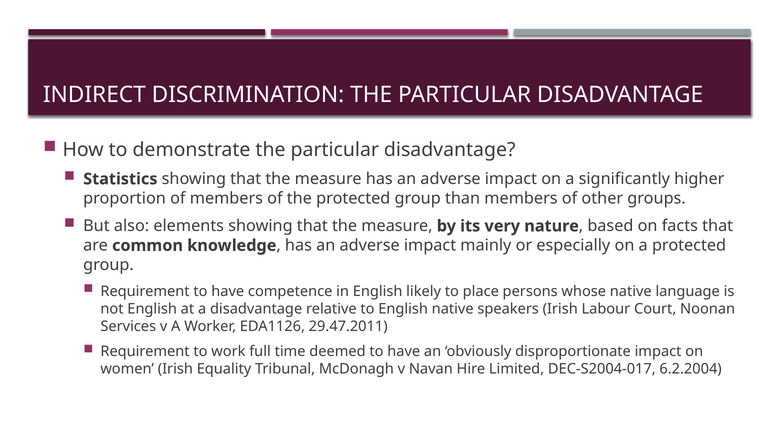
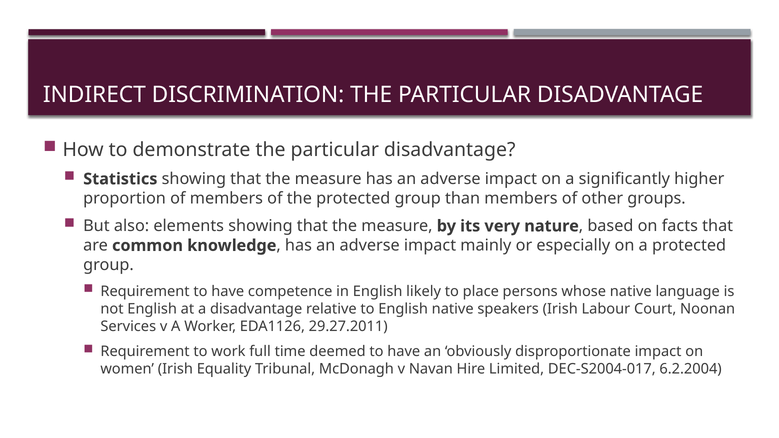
29.47.2011: 29.47.2011 -> 29.27.2011
